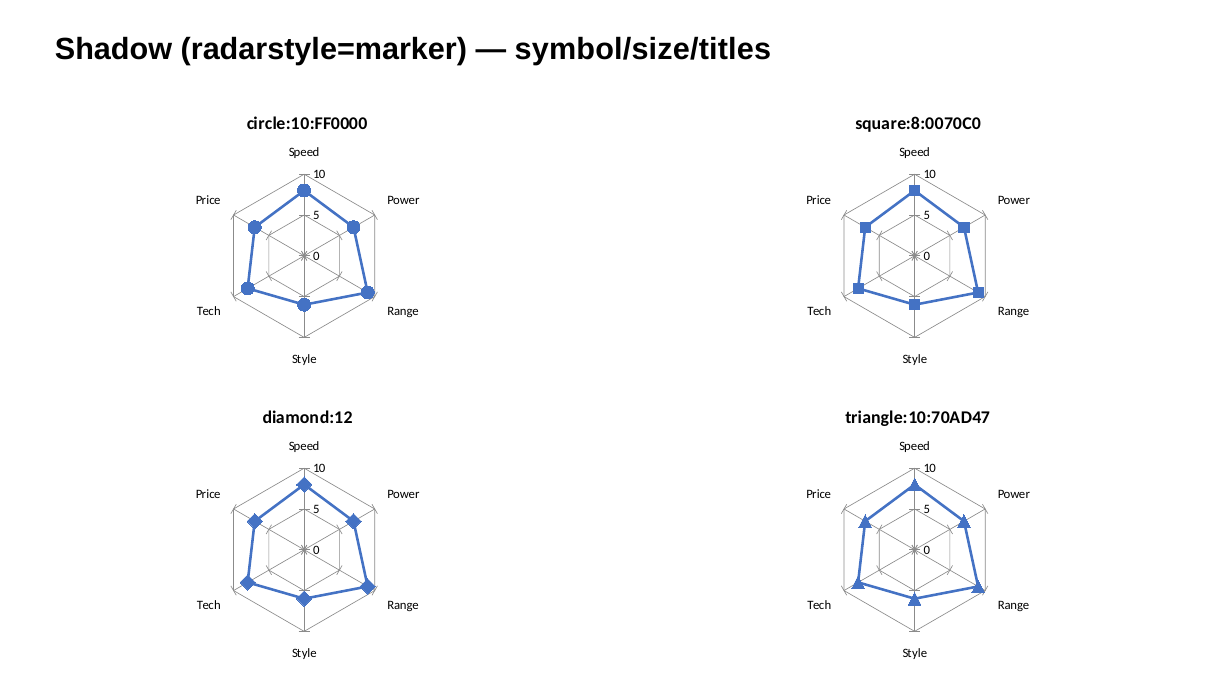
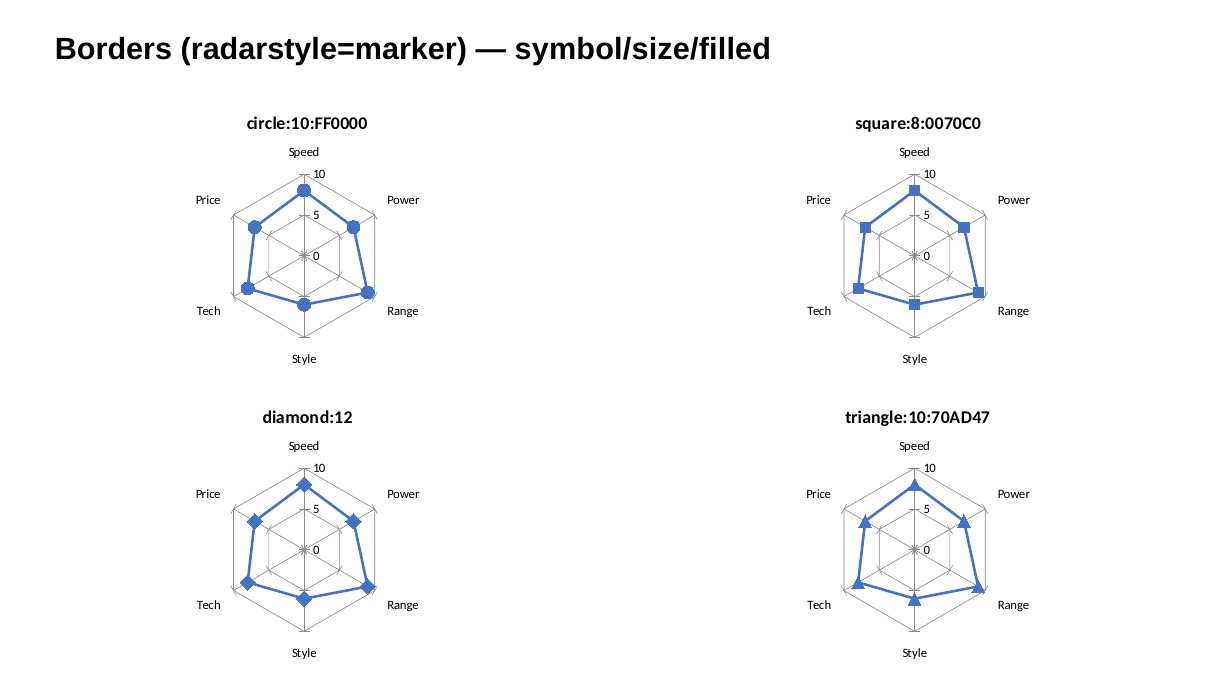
Shadow: Shadow -> Borders
symbol/size/titles: symbol/size/titles -> symbol/size/filled
